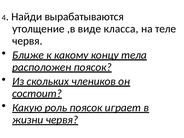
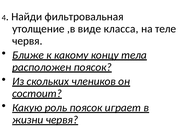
вырабатываются: вырабатываются -> фильтровальная
